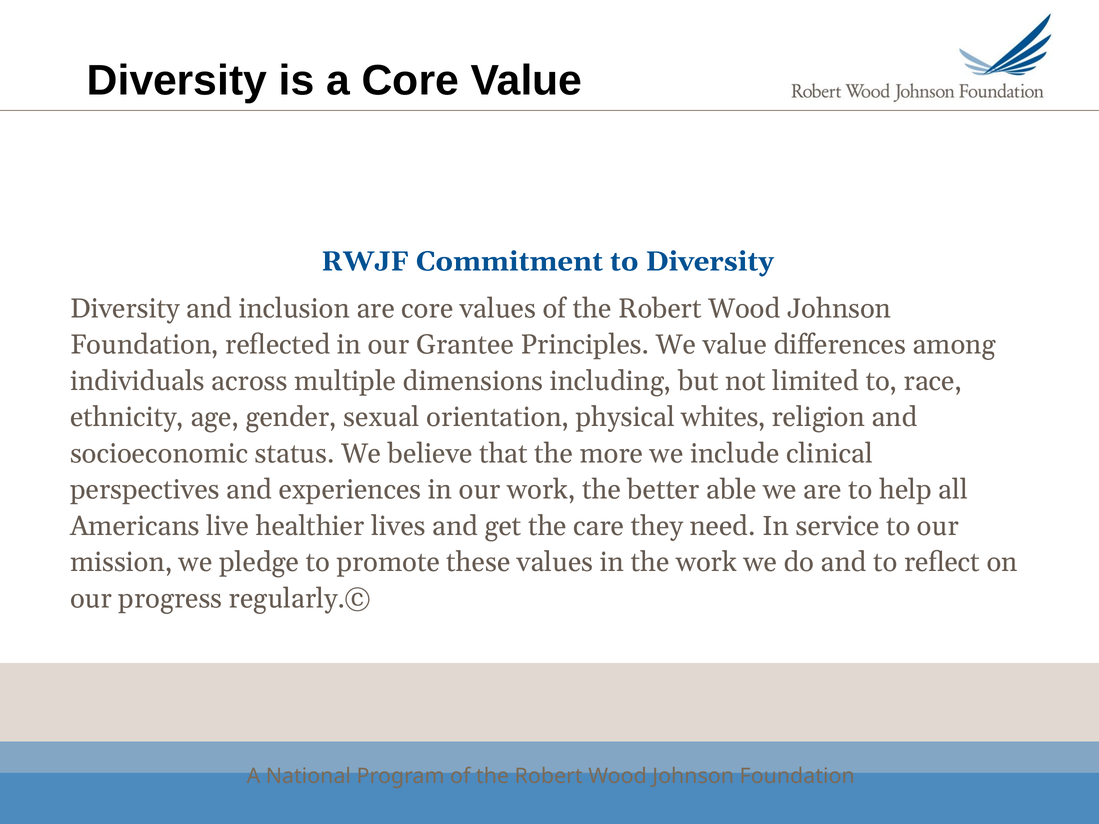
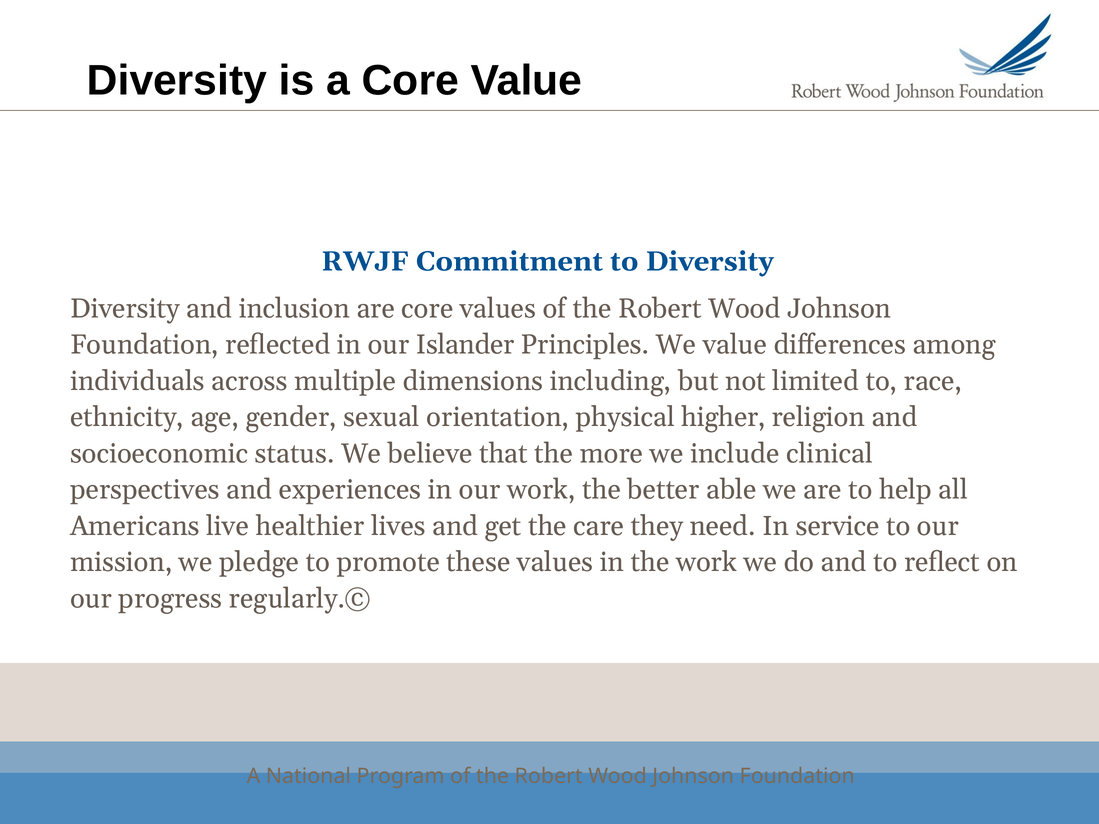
Grantee: Grantee -> Islander
whites: whites -> higher
